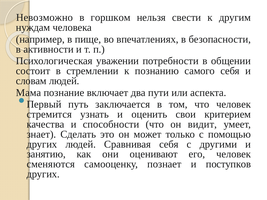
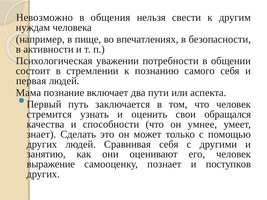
горшком: горшком -> общения
словам: словам -> первая
критерием: критерием -> обращался
видит: видит -> умнее
сменяются: сменяются -> выражение
